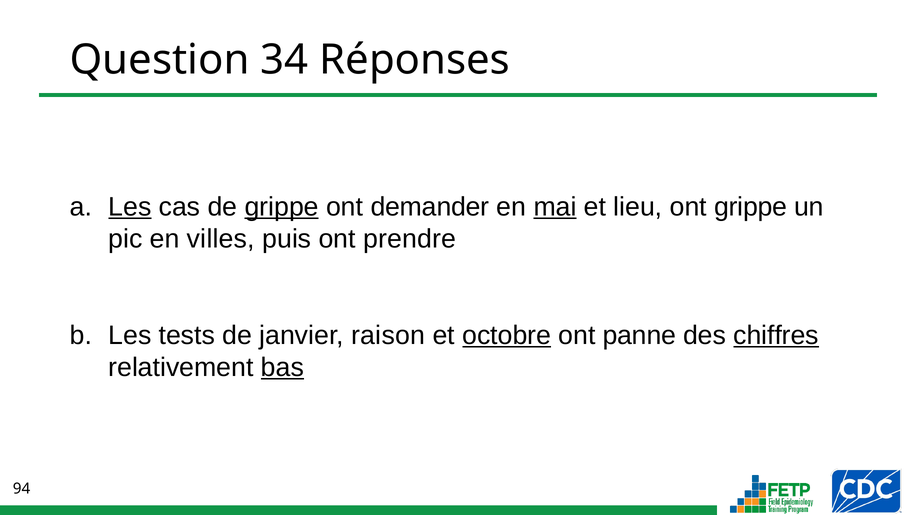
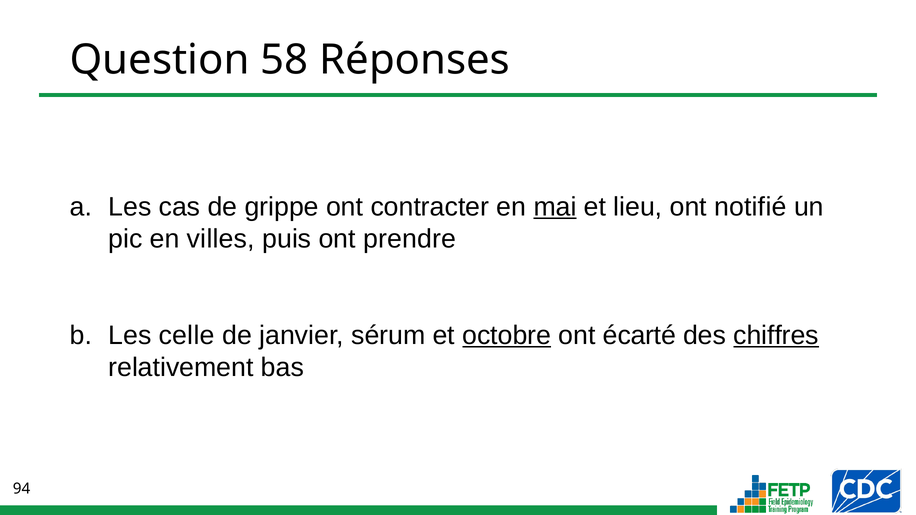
34: 34 -> 58
Les at (130, 207) underline: present -> none
grippe at (282, 207) underline: present -> none
demander: demander -> contracter
ont grippe: grippe -> notifié
tests: tests -> celle
raison: raison -> sérum
panne: panne -> écarté
bas underline: present -> none
